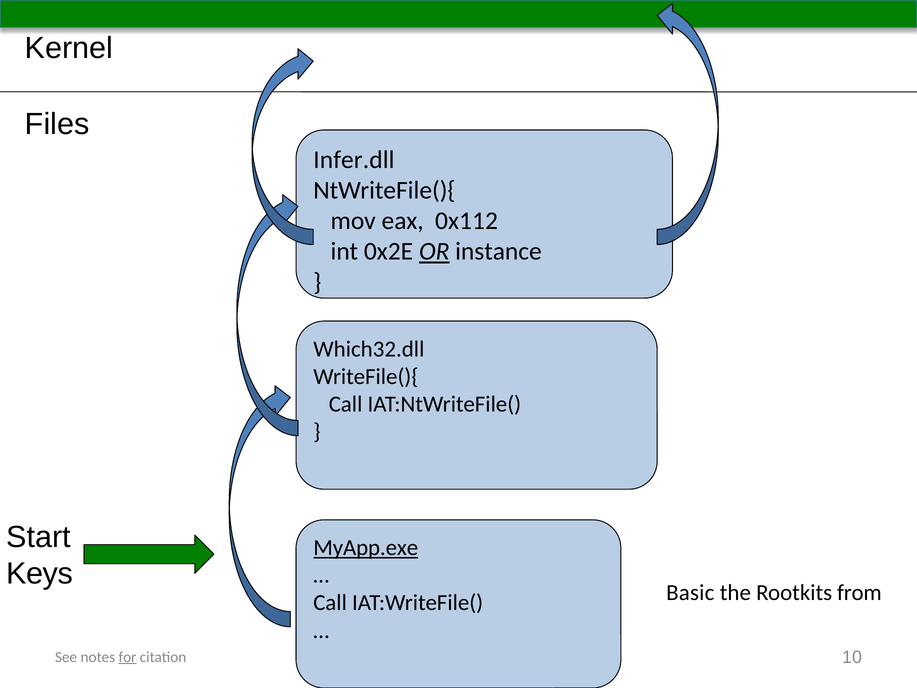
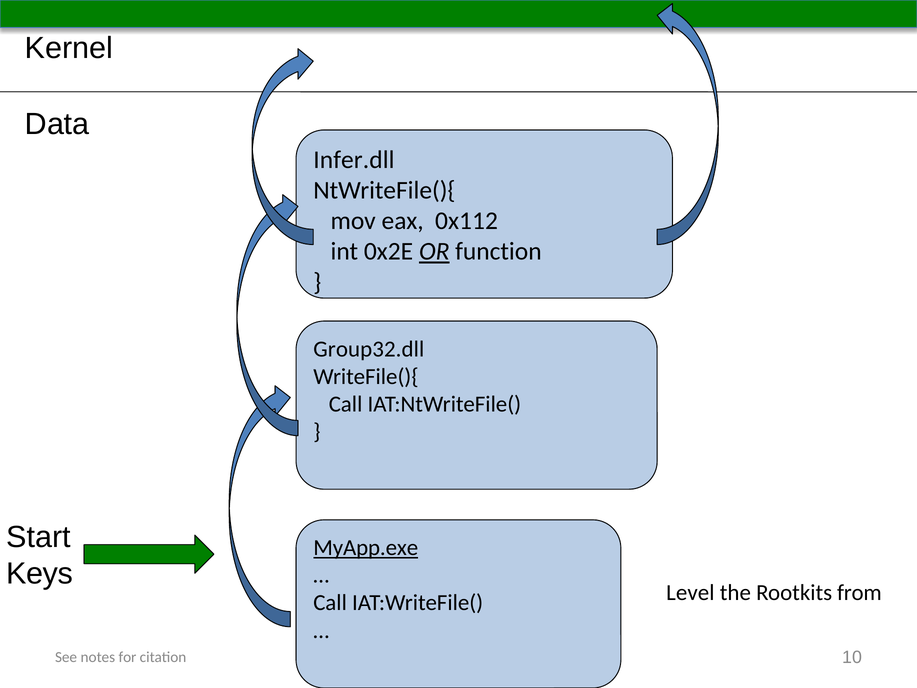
Files: Files -> Data
instance: instance -> function
Which32.dll: Which32.dll -> Group32.dll
Basic: Basic -> Level
for underline: present -> none
